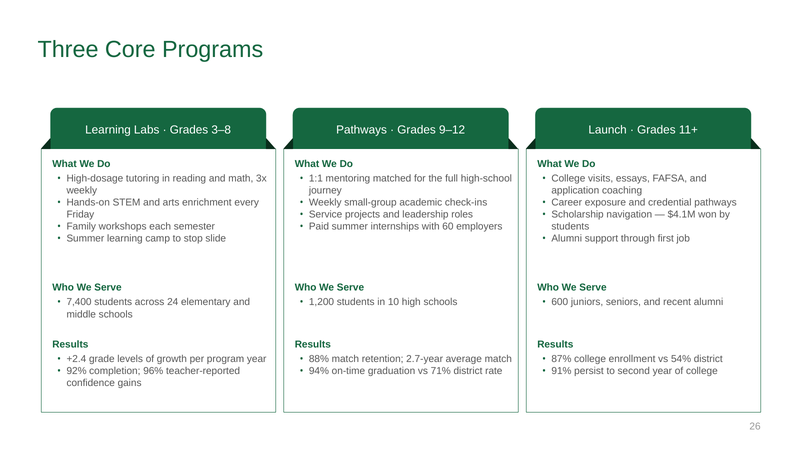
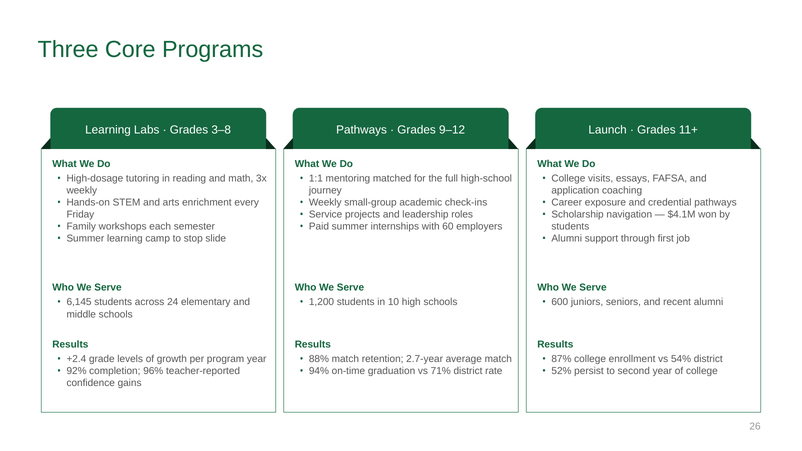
7,400: 7,400 -> 6,145
91%: 91% -> 52%
